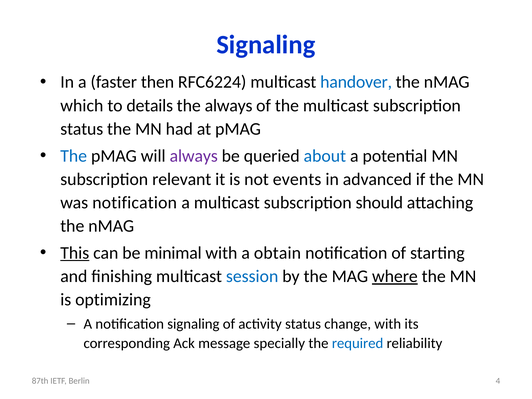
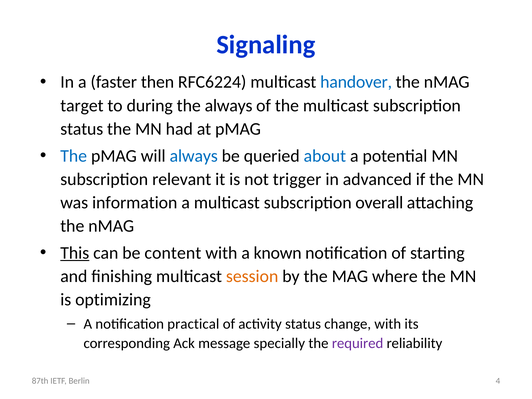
which: which -> target
details: details -> during
always at (194, 156) colour: purple -> blue
events: events -> trigger
was notification: notification -> information
should: should -> overall
minimal: minimal -> content
obtain: obtain -> known
session colour: blue -> orange
where underline: present -> none
notification signaling: signaling -> practical
required colour: blue -> purple
